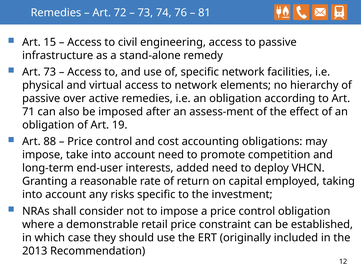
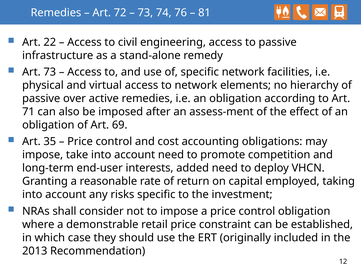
15: 15 -> 22
19: 19 -> 69
88: 88 -> 35
